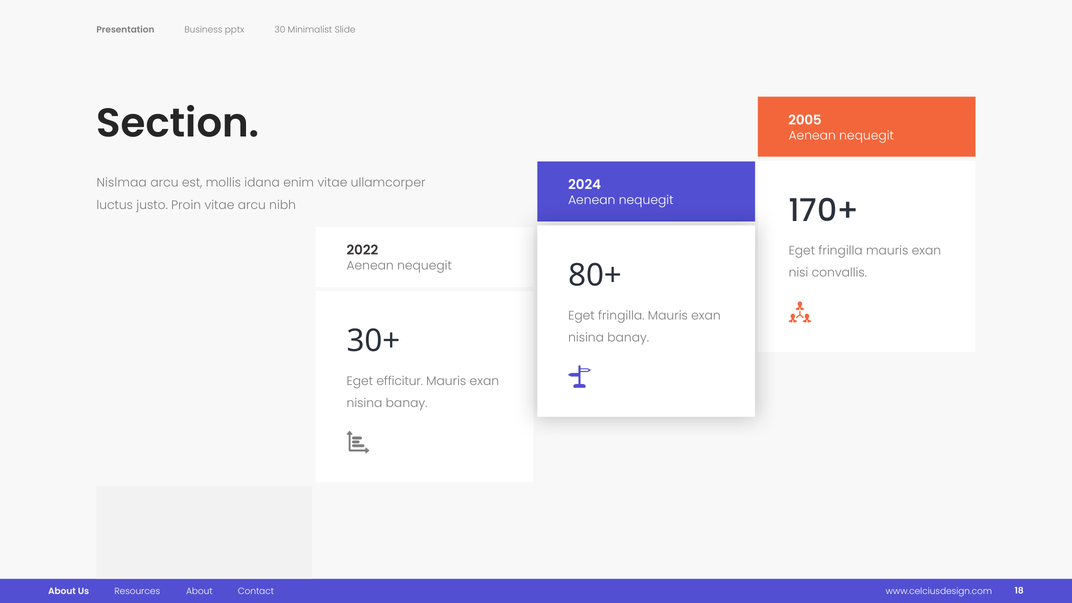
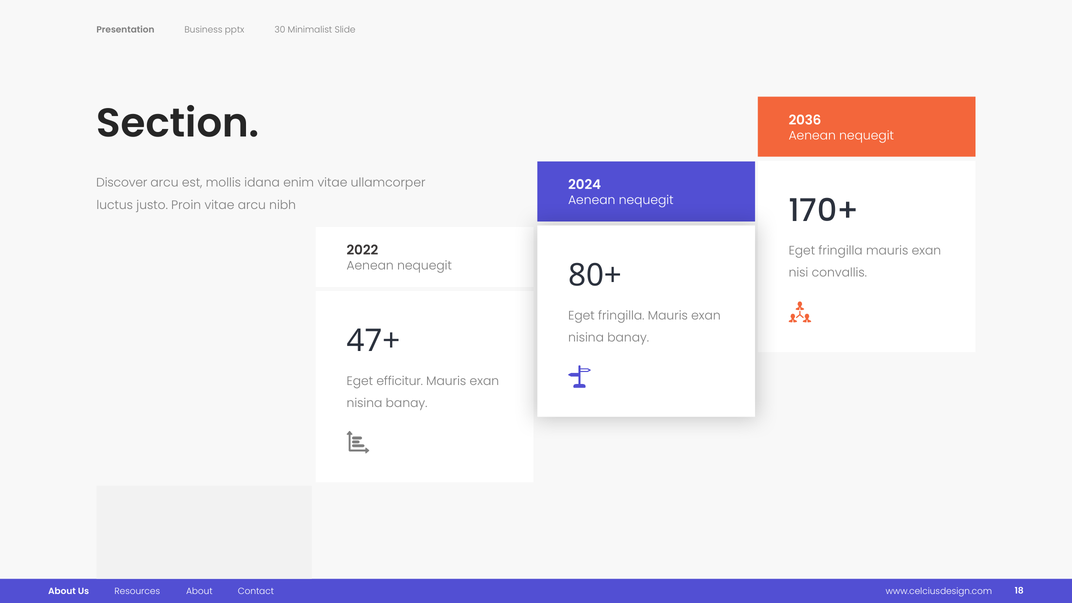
2005: 2005 -> 2036
Nislmaa: Nislmaa -> Discover
30+: 30+ -> 47+
